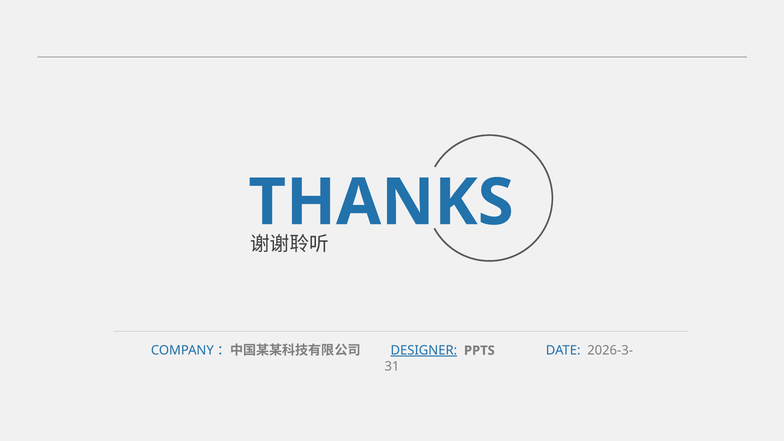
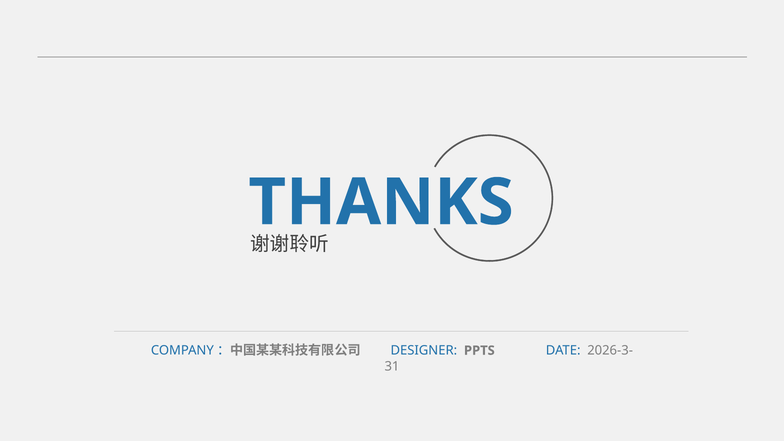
DESIGNER underline: present -> none
